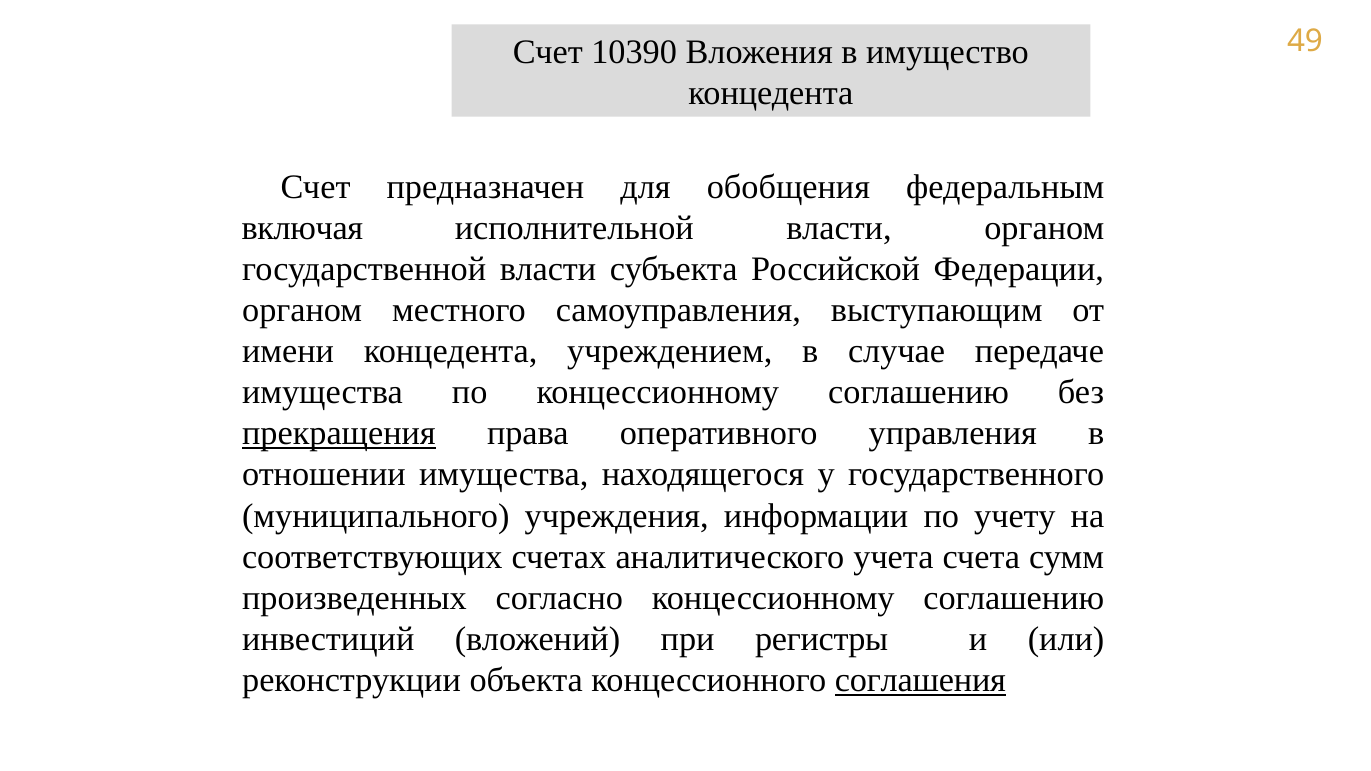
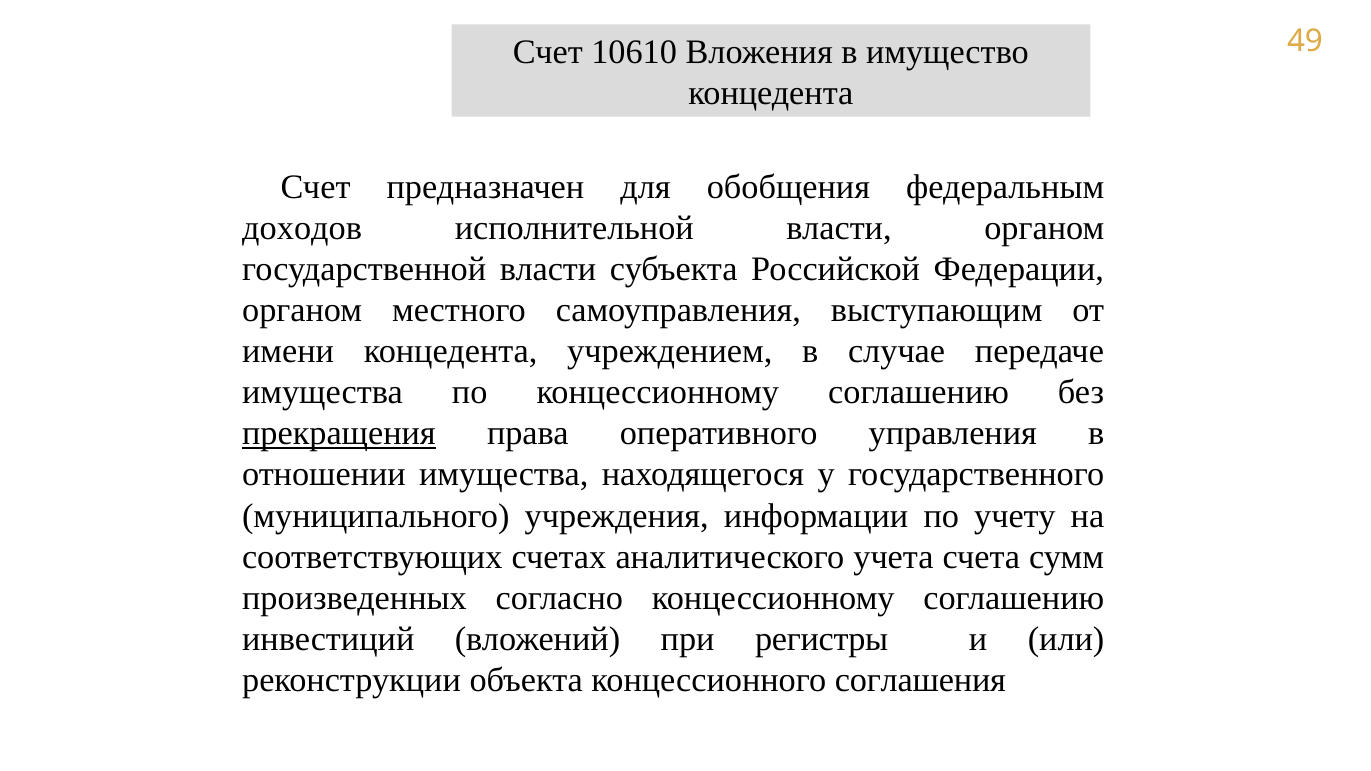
10390: 10390 -> 10610
включая: включая -> доходов
соглашения underline: present -> none
